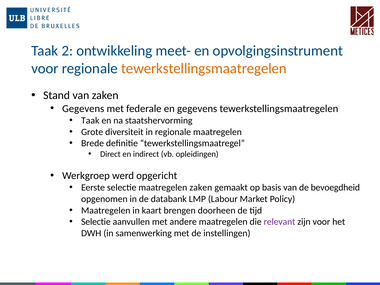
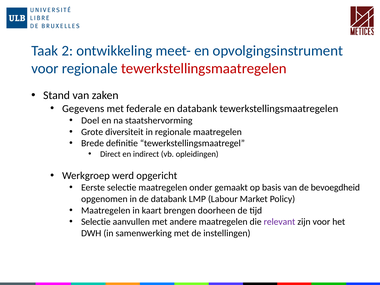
tewerkstellingsmaatregelen at (204, 69) colour: orange -> red
en gegevens: gegevens -> databank
Taak at (90, 120): Taak -> Doel
maatregelen zaken: zaken -> onder
